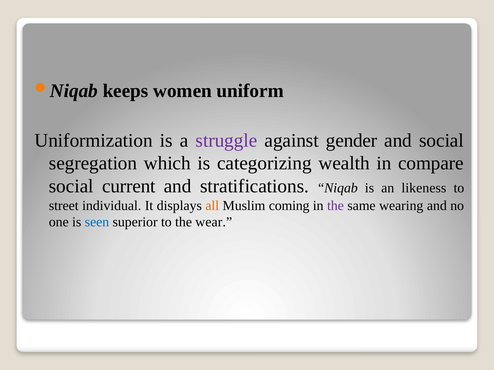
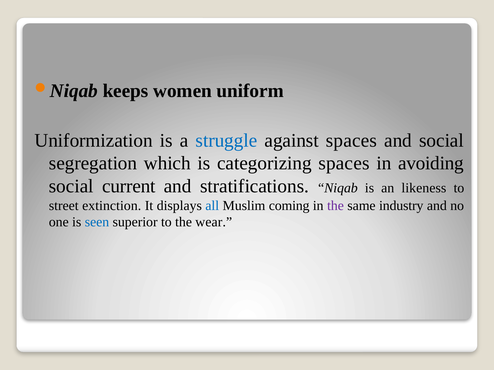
struggle colour: purple -> blue
against gender: gender -> spaces
categorizing wealth: wealth -> spaces
compare: compare -> avoiding
individual: individual -> extinction
all colour: orange -> blue
wearing: wearing -> industry
